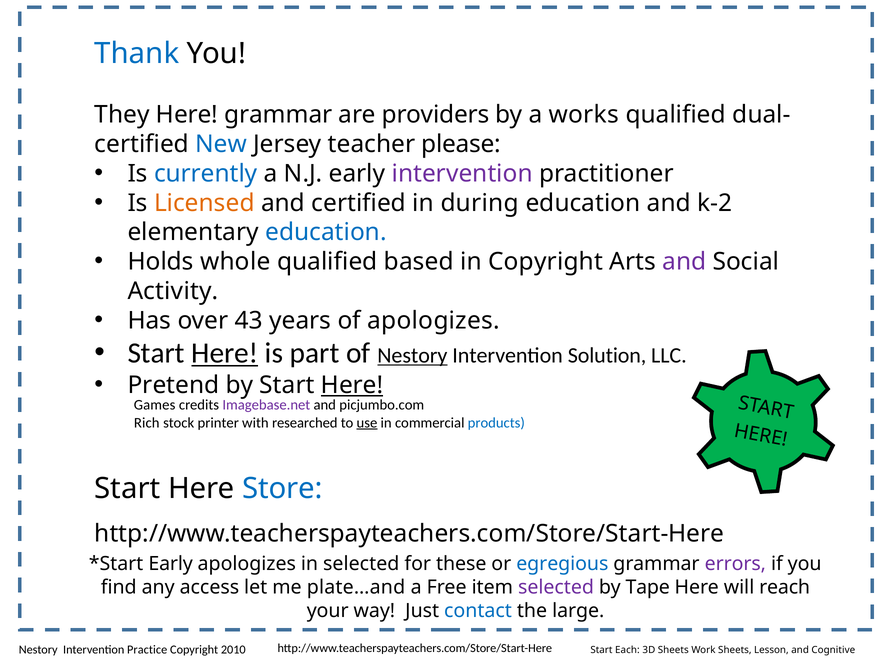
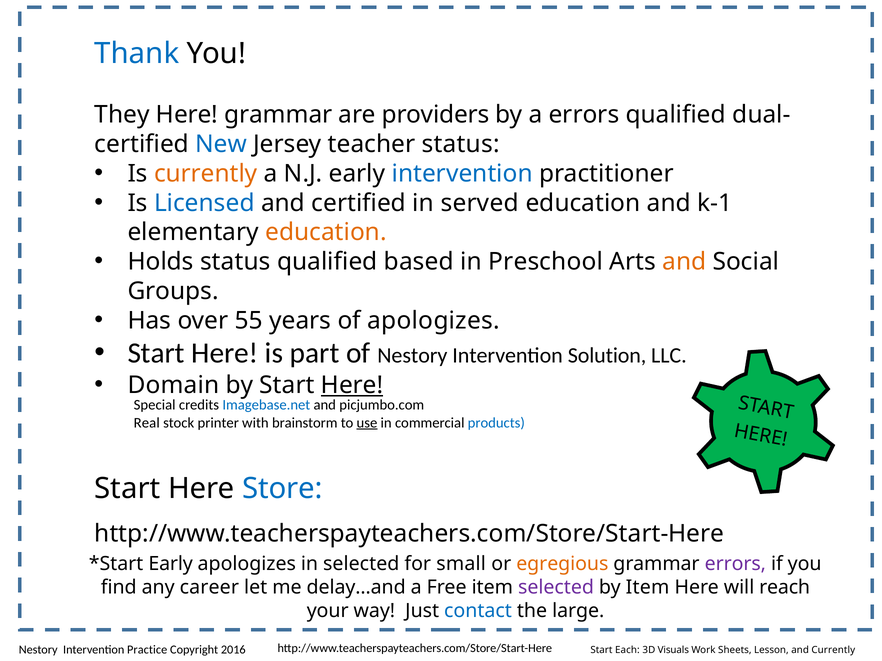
a works: works -> errors
teacher please: please -> status
currently at (206, 174) colour: blue -> orange
intervention at (462, 174) colour: purple -> blue
Licensed colour: orange -> blue
during: during -> served
k-2: k-2 -> k-1
education at (326, 233) colour: blue -> orange
Holds whole: whole -> status
in Copyright: Copyright -> Preschool
and at (684, 262) colour: purple -> orange
Activity: Activity -> Groups
43: 43 -> 55
Here at (225, 353) underline: present -> none
Nestory at (412, 356) underline: present -> none
Pretend: Pretend -> Domain
Games: Games -> Special
Imagebase.net colour: purple -> blue
Rich: Rich -> Real
researched: researched -> brainstorm
these: these -> small
egregious colour: blue -> orange
access: access -> career
plate…and: plate…and -> delay…and
by Tape: Tape -> Item
2010: 2010 -> 2016
3D Sheets: Sheets -> Visuals
and Cognitive: Cognitive -> Currently
